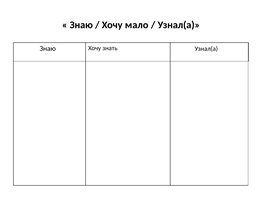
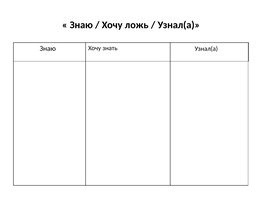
мало: мало -> ложь
